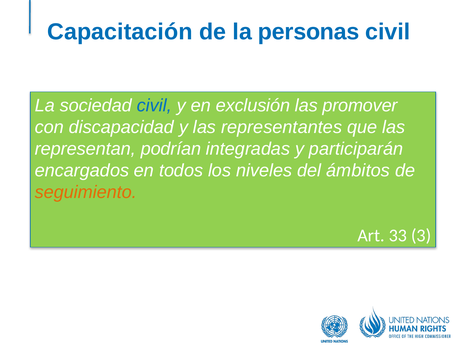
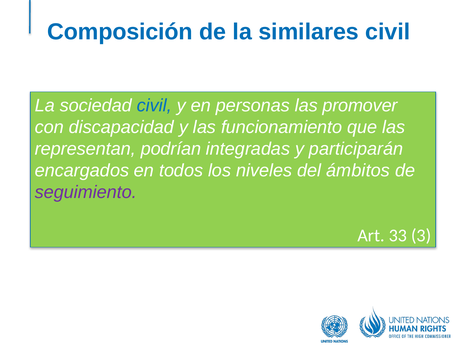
Capacitación: Capacitación -> Composición
personas: personas -> similares
exclusión: exclusión -> personas
representantes: representantes -> funcionamiento
seguimiento colour: orange -> purple
